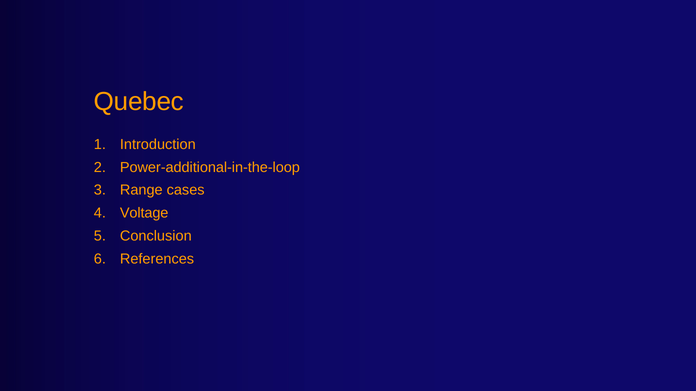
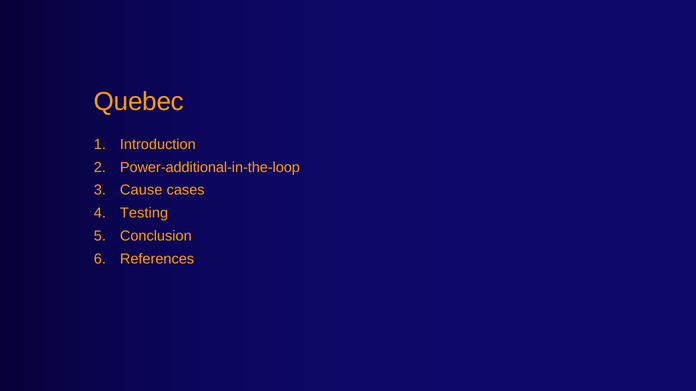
Range: Range -> Cause
Voltage: Voltage -> Testing
